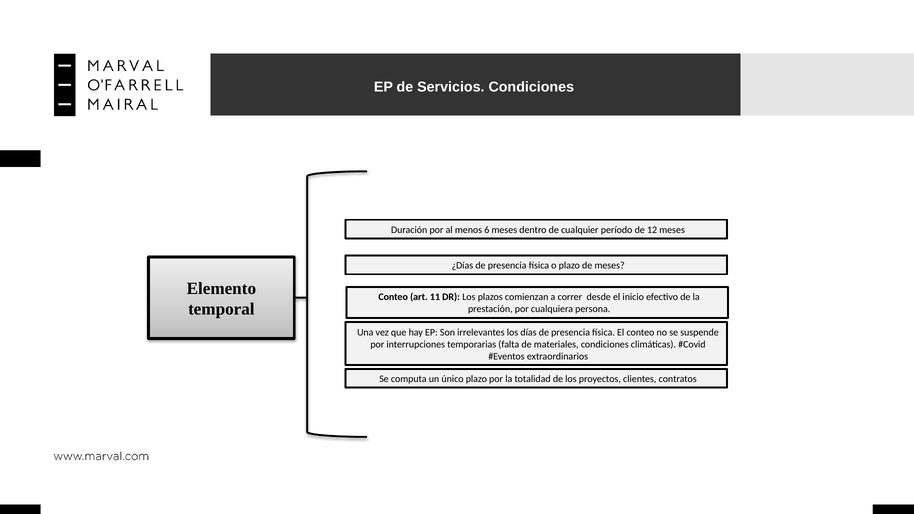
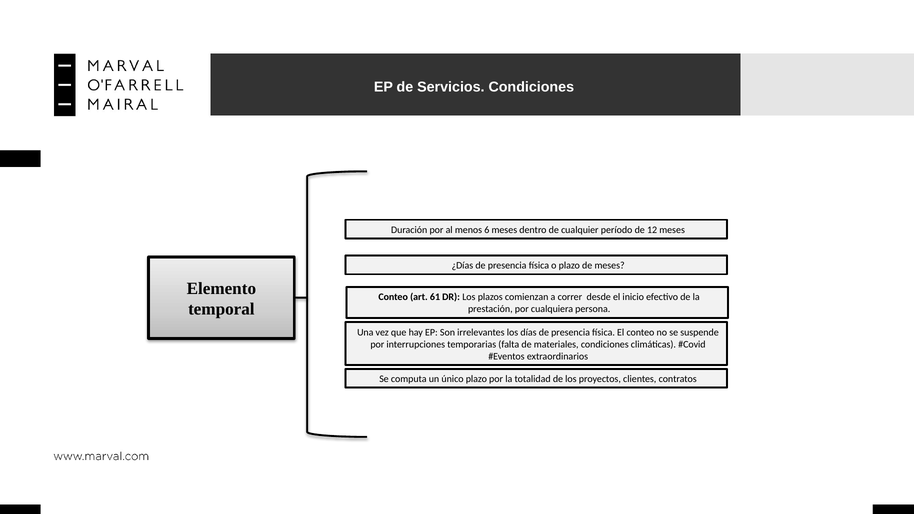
11: 11 -> 61
